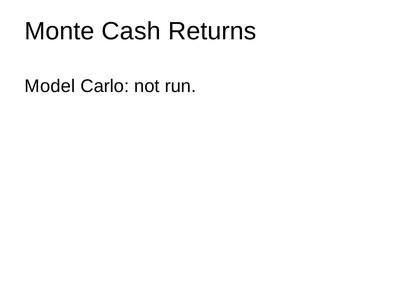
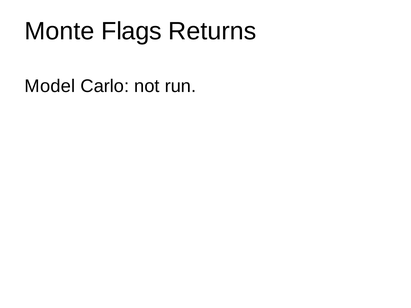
Cash: Cash -> Flags
